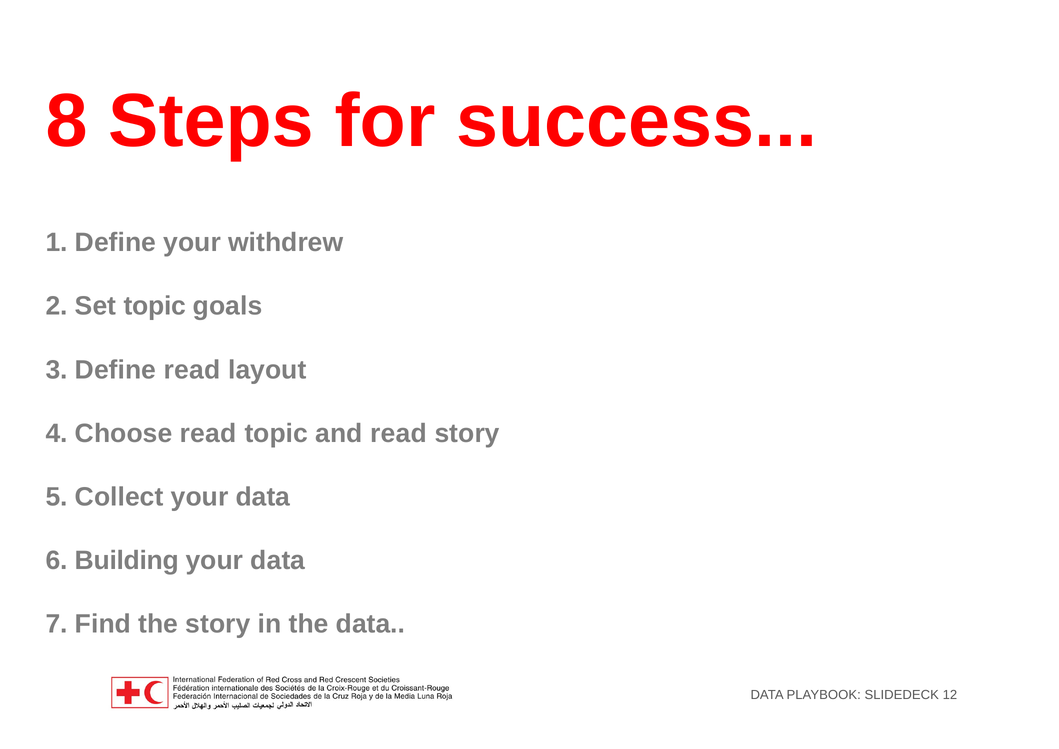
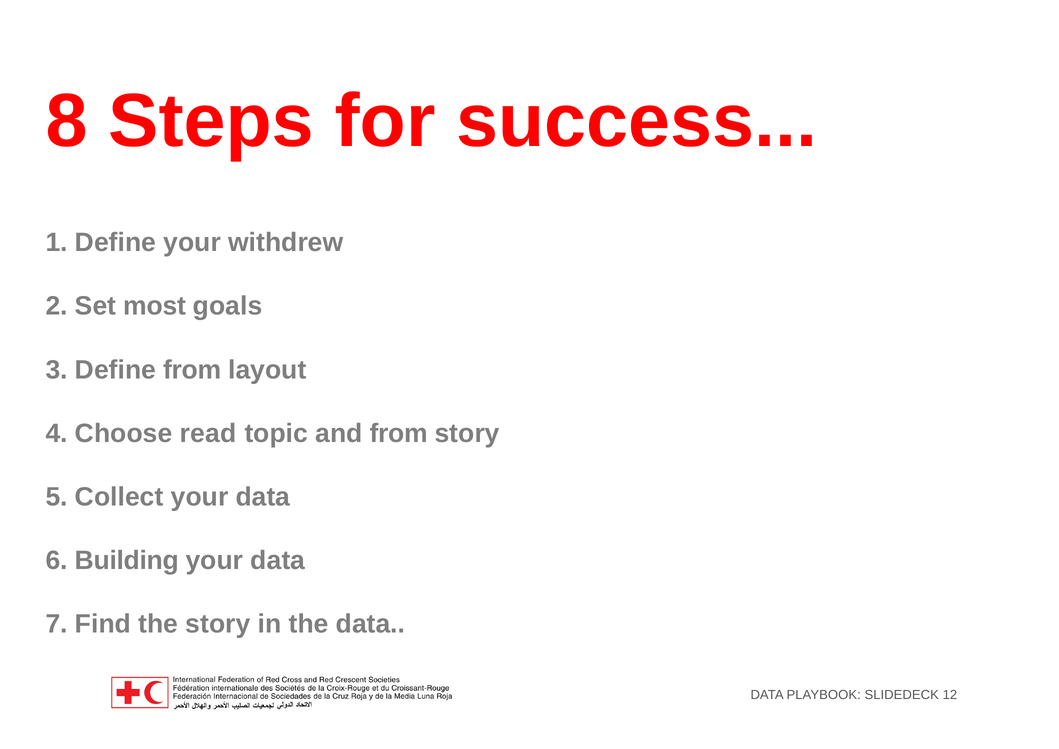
Set topic: topic -> most
Define read: read -> from
and read: read -> from
